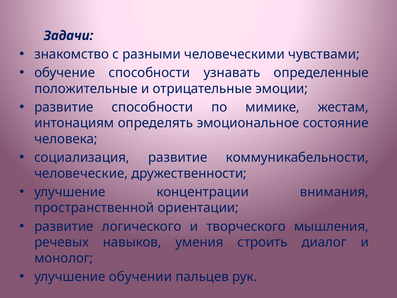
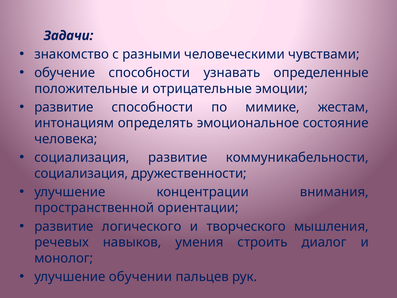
человеческие at (81, 173): человеческие -> социализация
